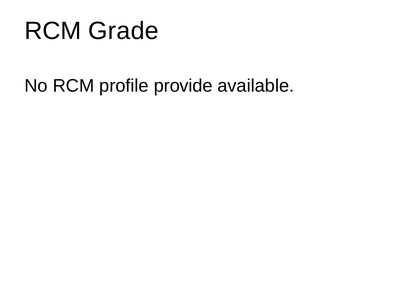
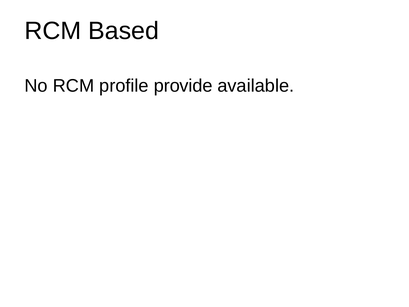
Grade: Grade -> Based
